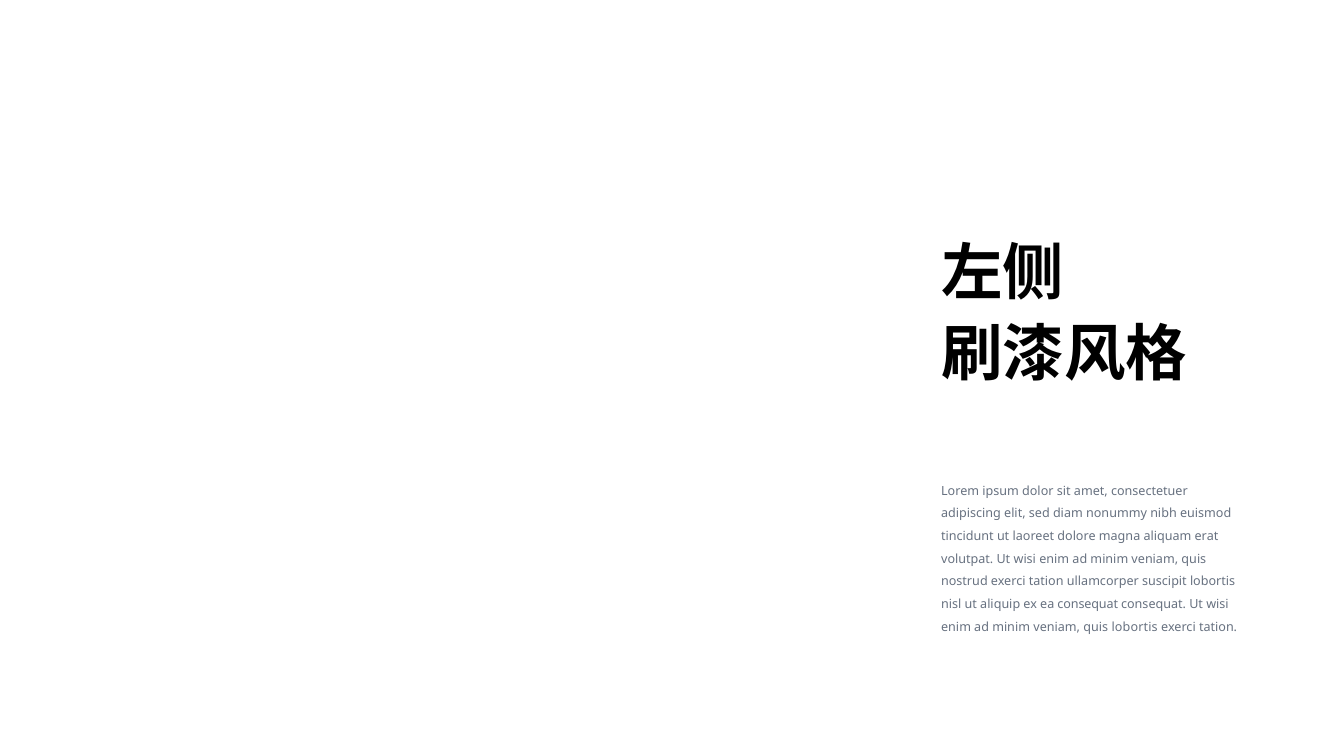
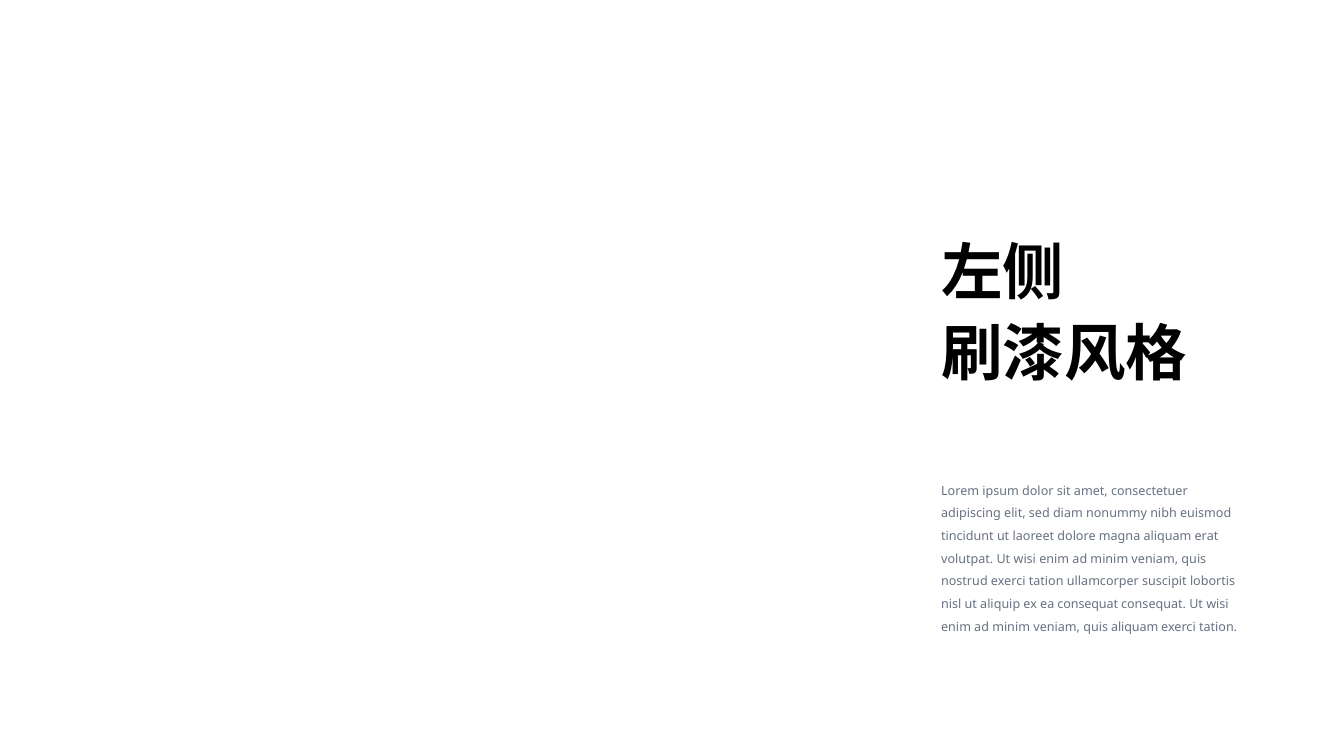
quis lobortis: lobortis -> aliquam
